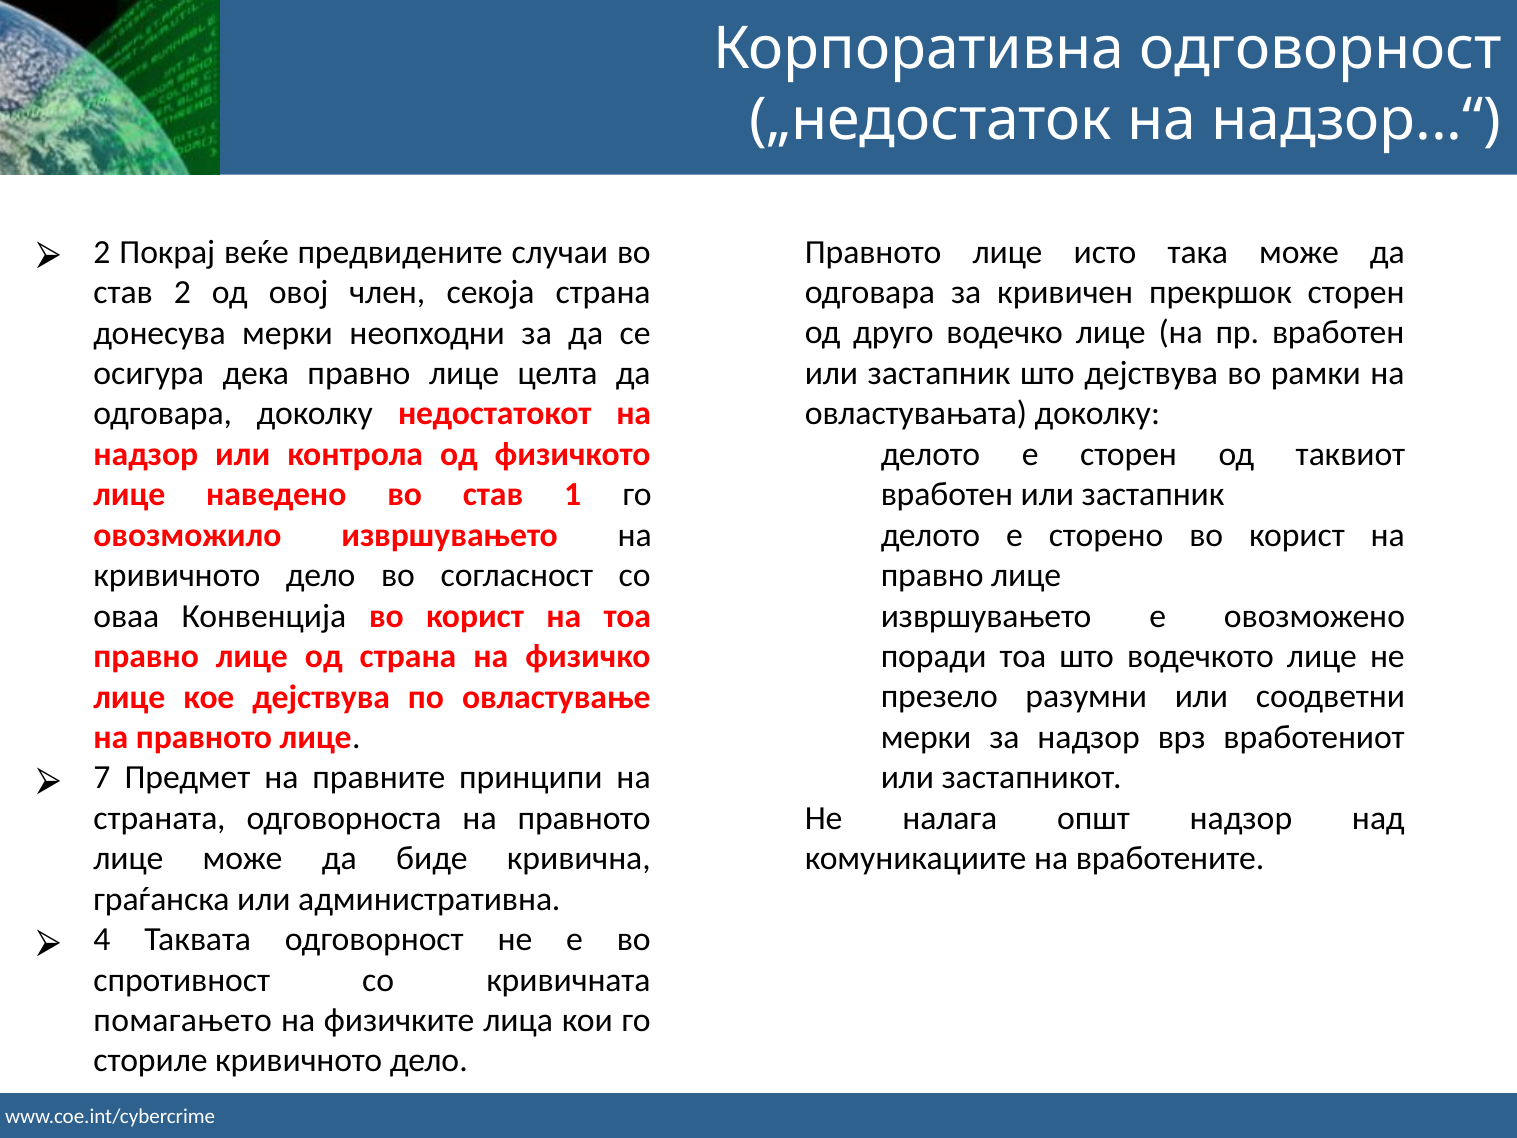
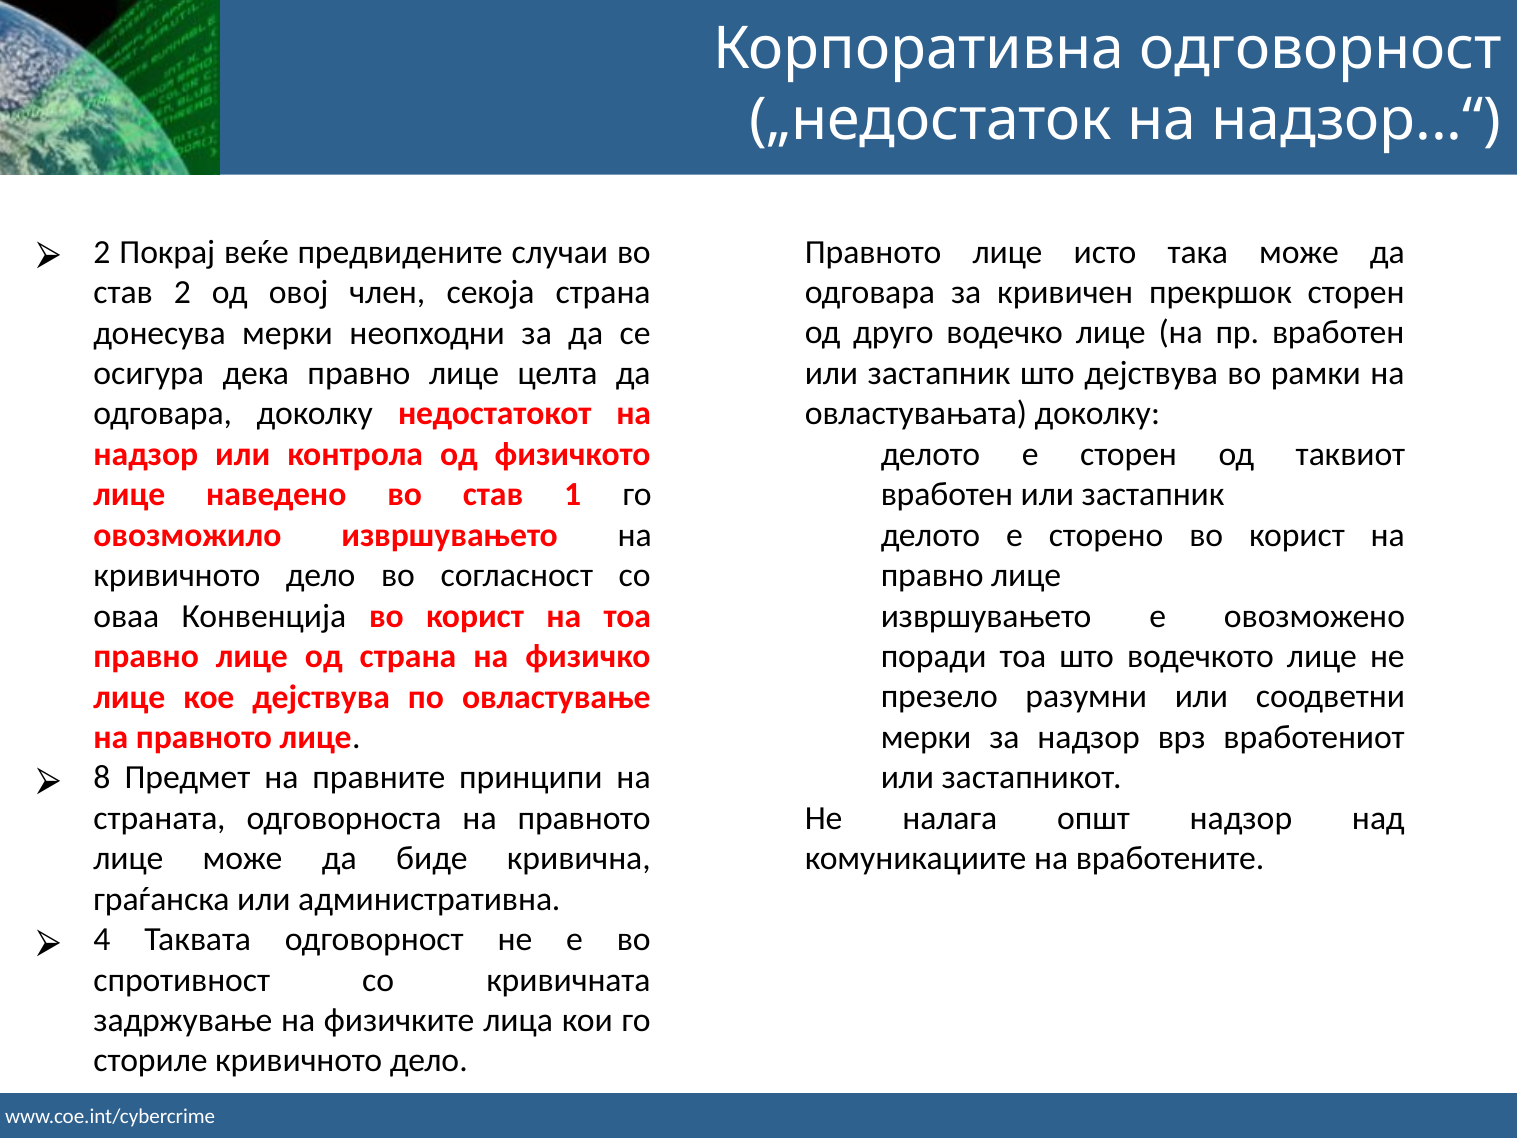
7: 7 -> 8
помагањето: помагањето -> задржување
